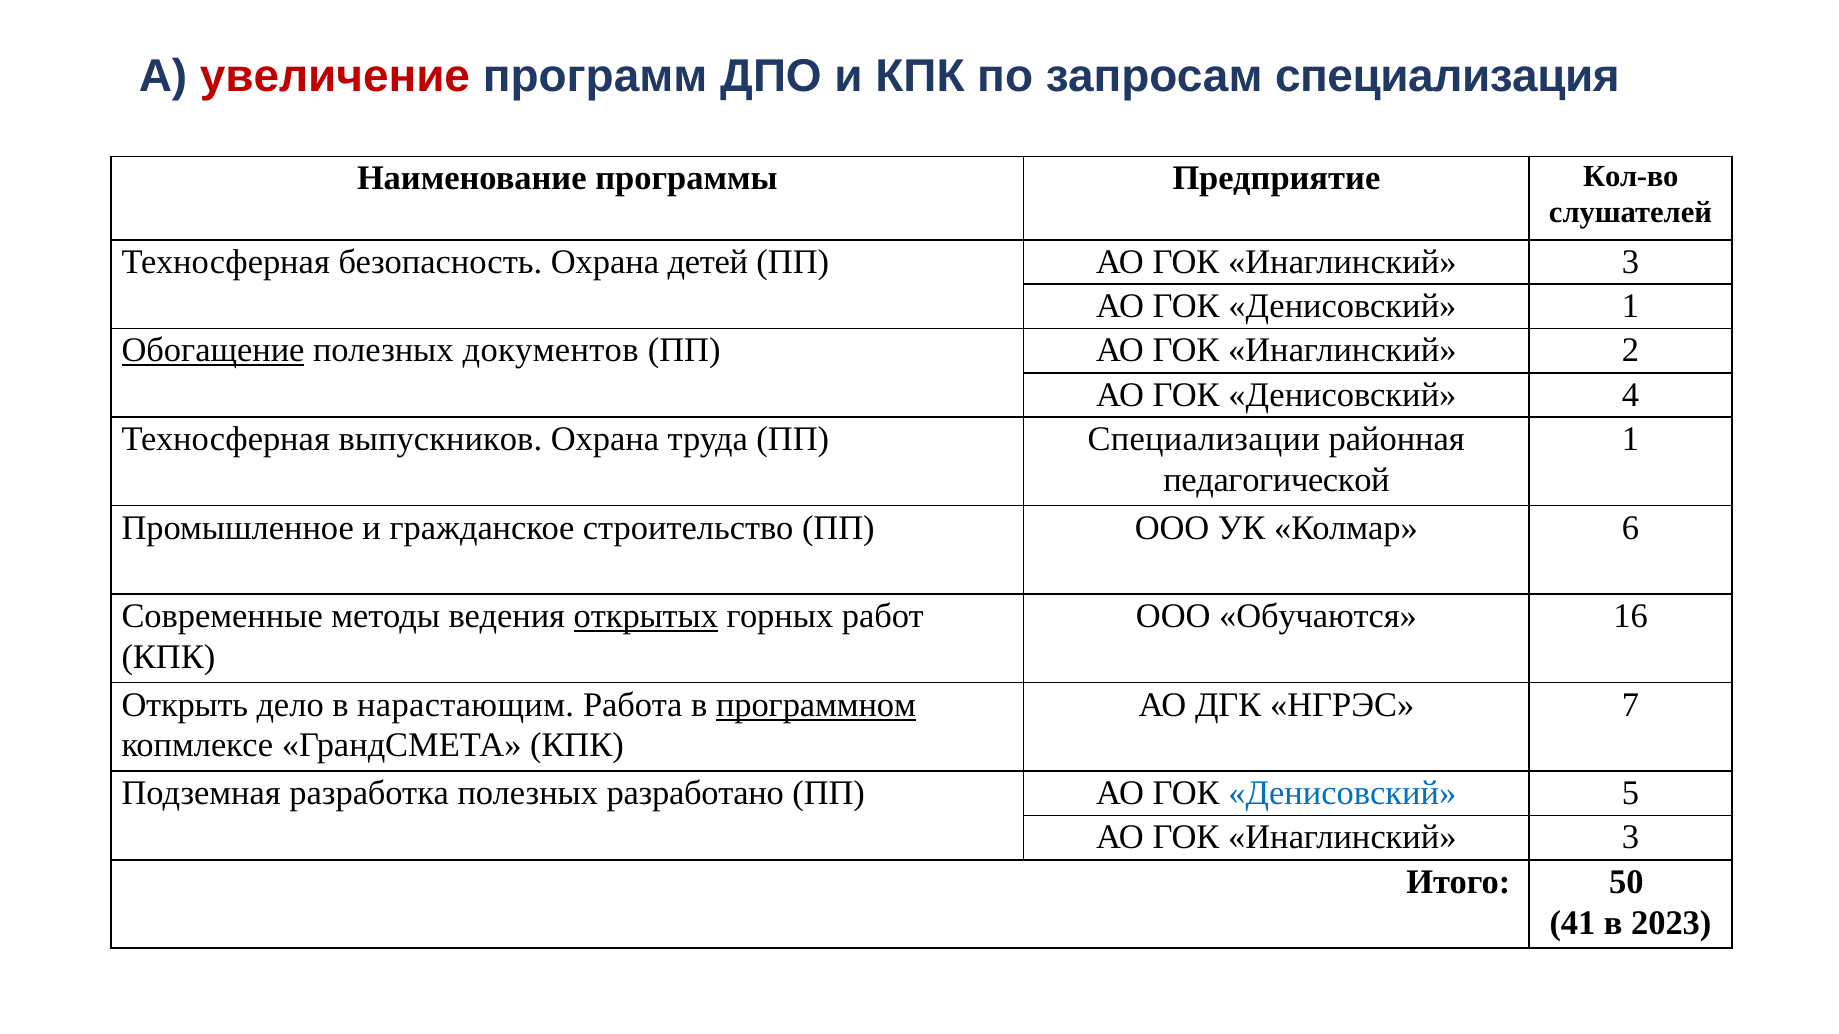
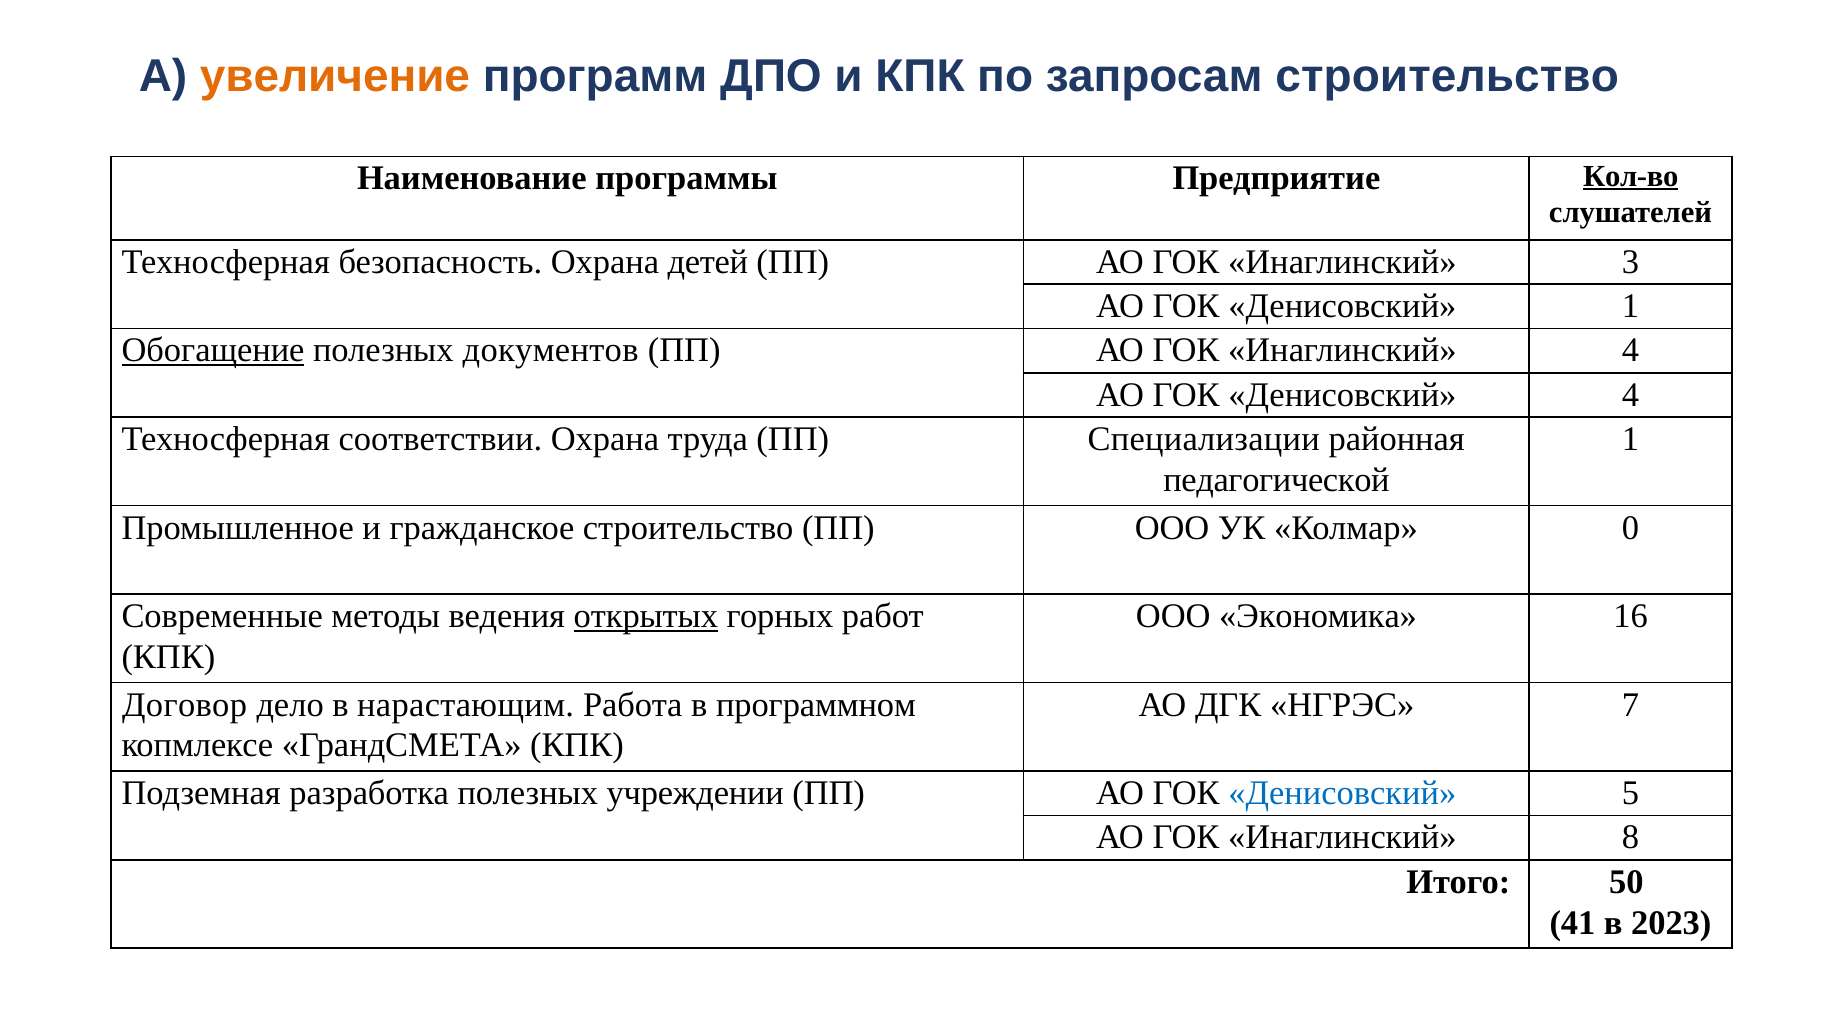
увеличение colour: red -> orange
запросам специализация: специализация -> строительство
Кол-во underline: none -> present
Инаглинский 2: 2 -> 4
выпускников: выпускников -> соответствии
6: 6 -> 0
Обучаются: Обучаются -> Экономика
Открыть: Открыть -> Договор
программном underline: present -> none
разработано: разработано -> учреждении
3 at (1631, 838): 3 -> 8
